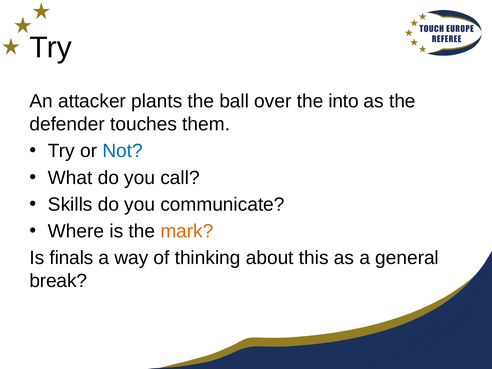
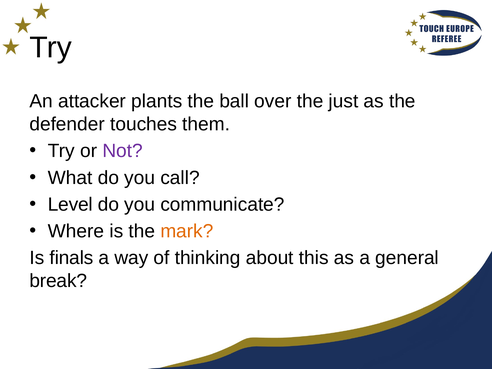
into: into -> just
Not colour: blue -> purple
Skills: Skills -> Level
